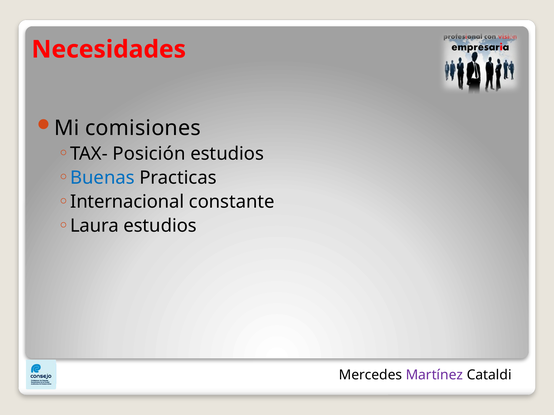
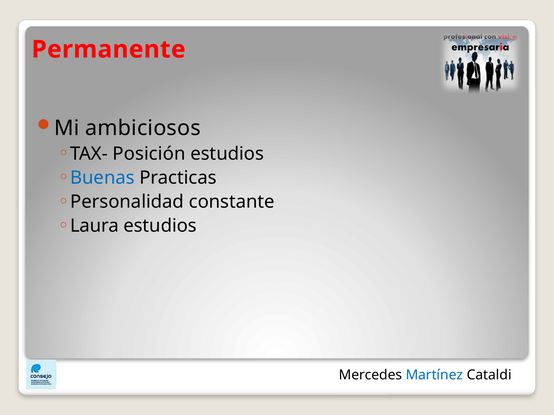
Necesidades: Necesidades -> Permanente
comisiones: comisiones -> ambiciosos
Internacional: Internacional -> Personalidad
Martínez colour: purple -> blue
